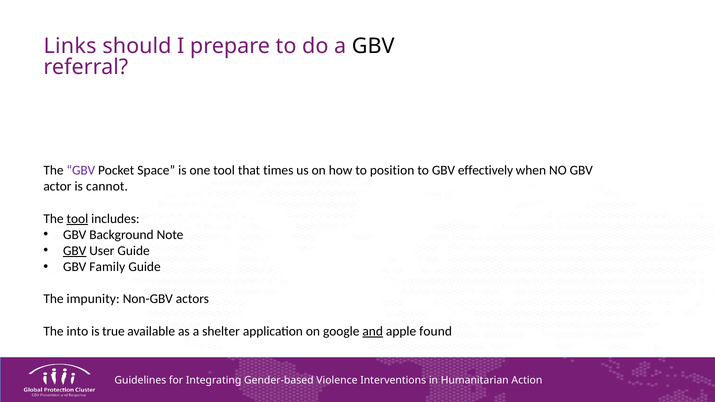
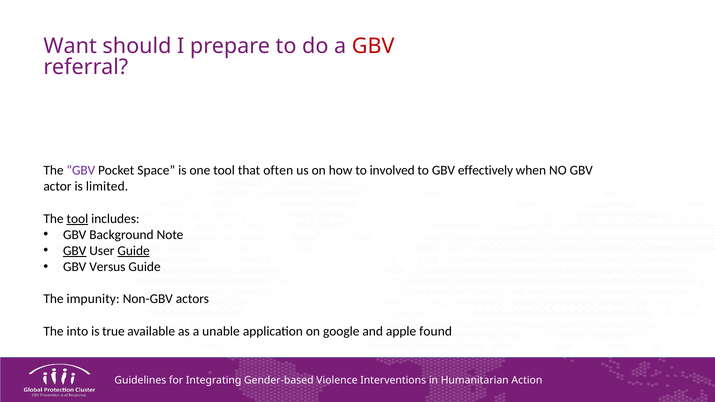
Links: Links -> Want
GBV at (373, 46) colour: black -> red
times: times -> often
position: position -> involved
cannot: cannot -> limited
Guide at (134, 251) underline: none -> present
Family: Family -> Versus
shelter: shelter -> unable
and underline: present -> none
